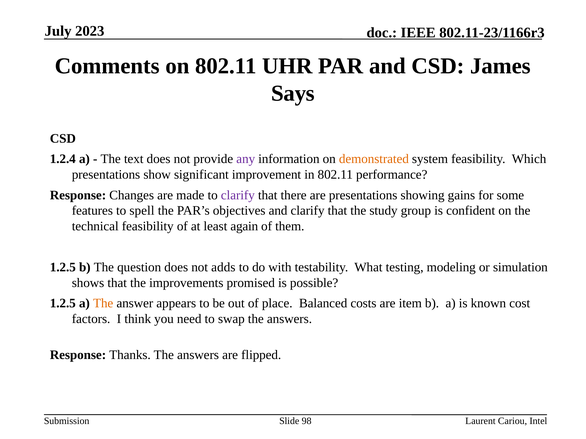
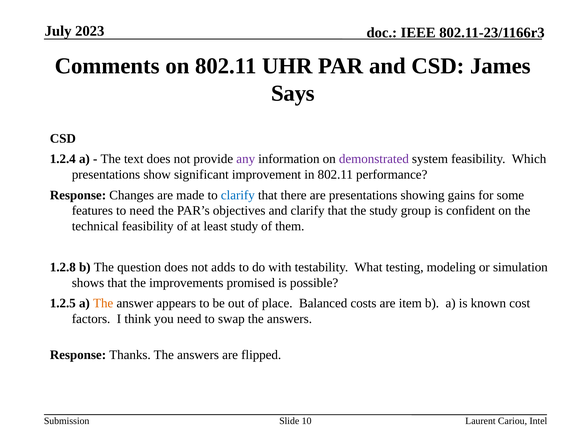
demonstrated colour: orange -> purple
clarify at (238, 195) colour: purple -> blue
to spell: spell -> need
least again: again -> study
1.2.5 at (63, 268): 1.2.5 -> 1.2.8
98: 98 -> 10
